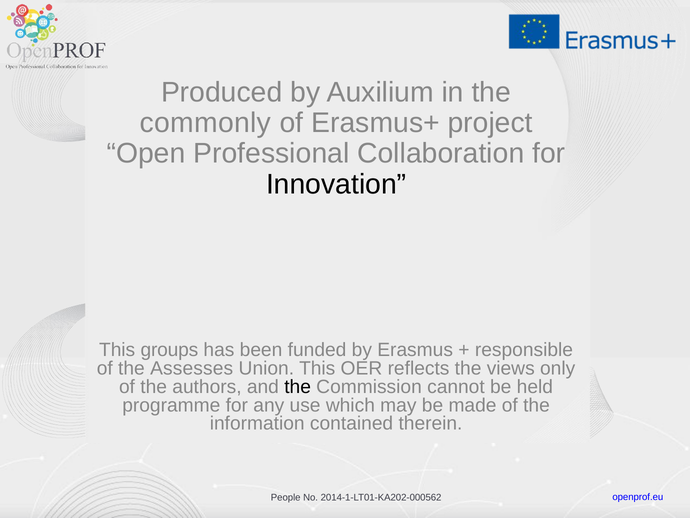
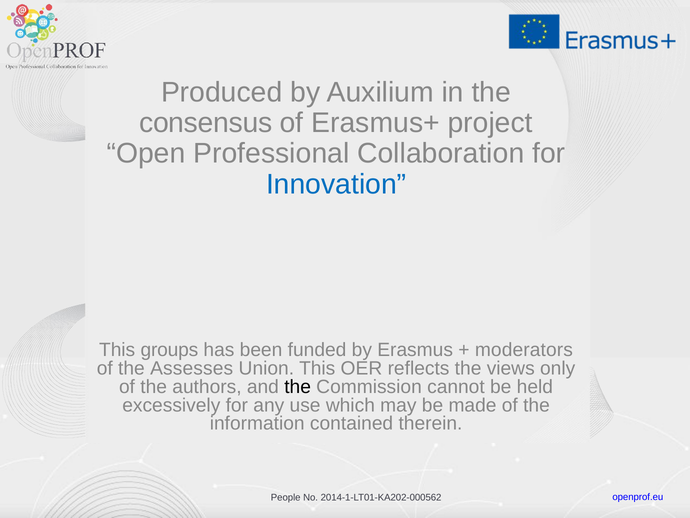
commonly: commonly -> consensus
Innovation colour: black -> blue
responsible: responsible -> moderators
programme: programme -> excessively
